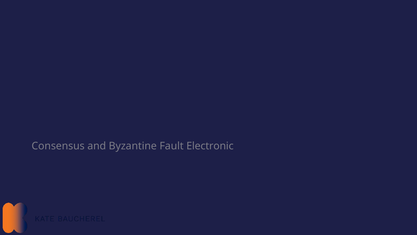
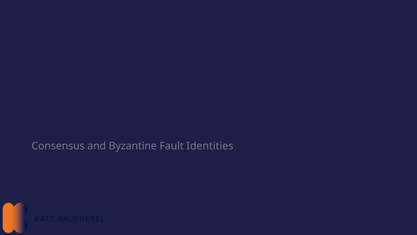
Electronic: Electronic -> Identities
